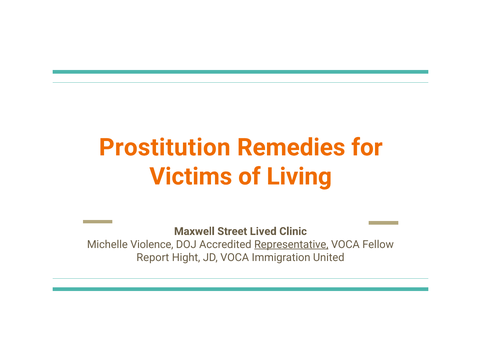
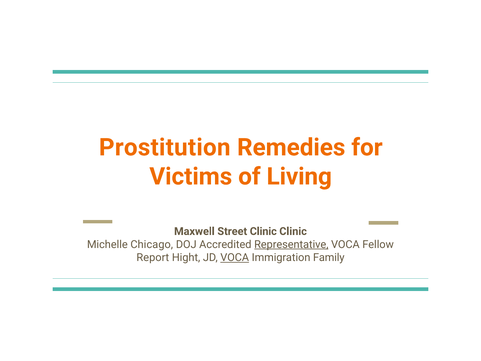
Street Lived: Lived -> Clinic
Violence: Violence -> Chicago
VOCA at (235, 257) underline: none -> present
United: United -> Family
